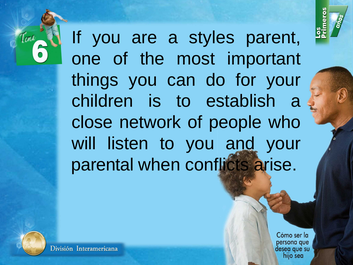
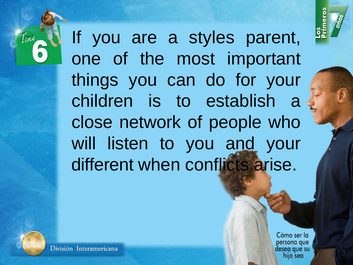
parental: parental -> different
